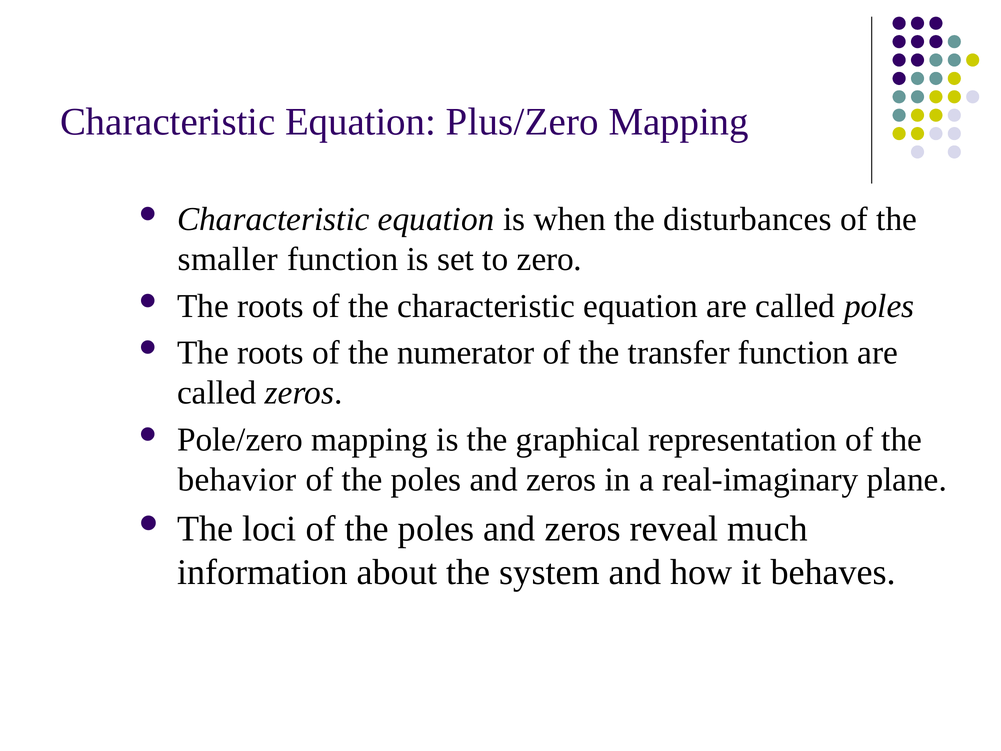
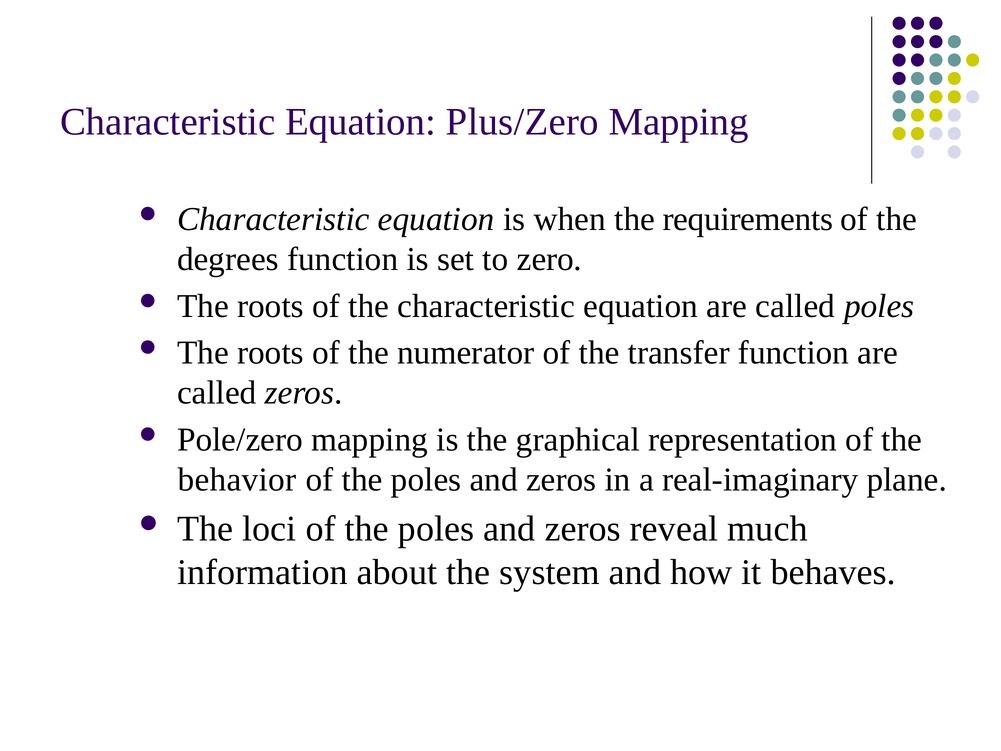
disturbances: disturbances -> requirements
smaller: smaller -> degrees
